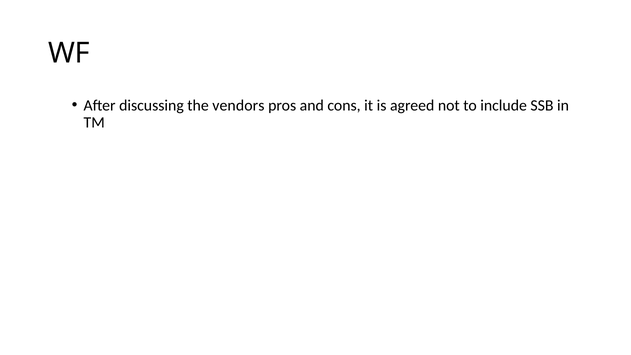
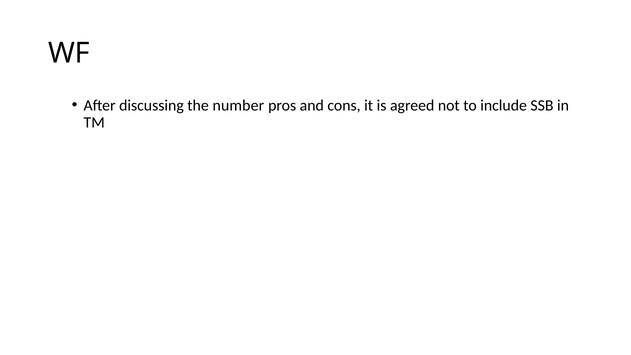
vendors: vendors -> number
